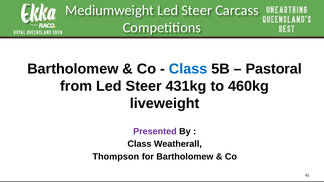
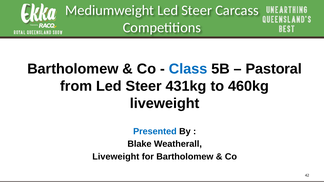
Presented colour: purple -> blue
Class at (139, 144): Class -> Blake
Thompson at (116, 157): Thompson -> Liveweight
